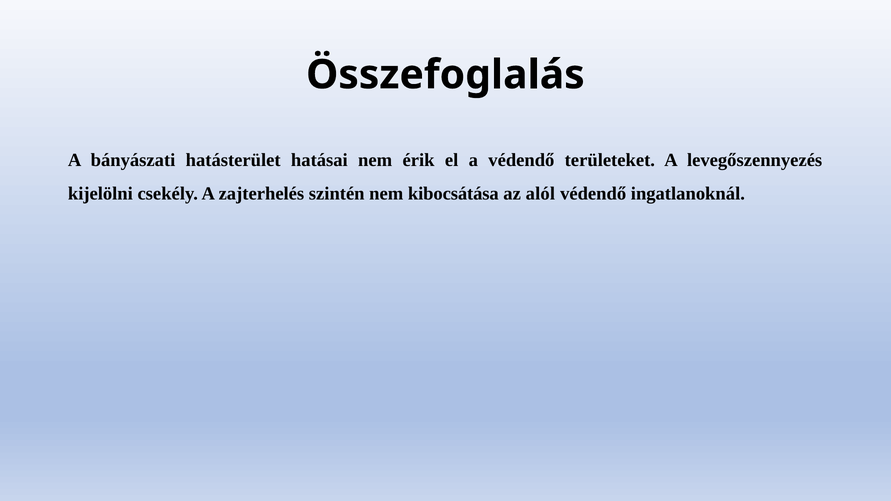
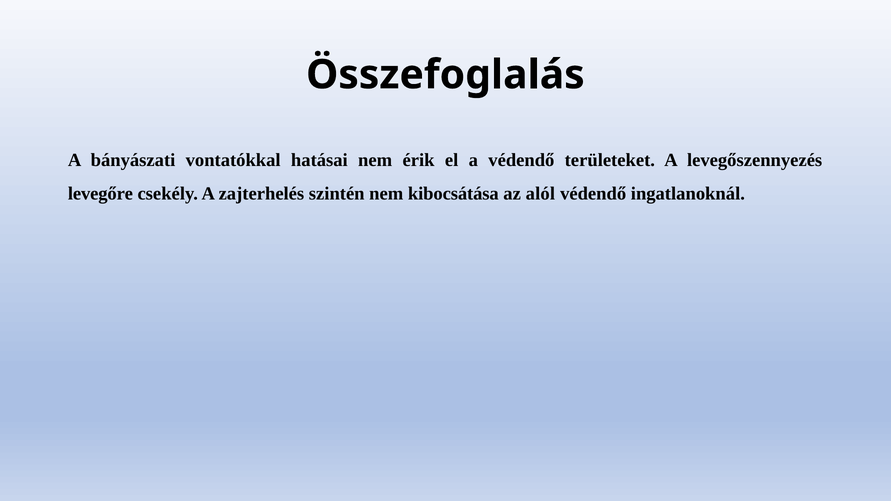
hatásterület: hatásterület -> vontatókkal
kijelölni: kijelölni -> levegőre
